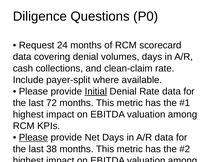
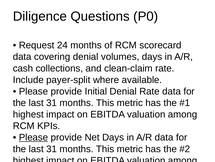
Initial underline: present -> none
72 at (52, 102): 72 -> 31
38 at (52, 148): 38 -> 31
